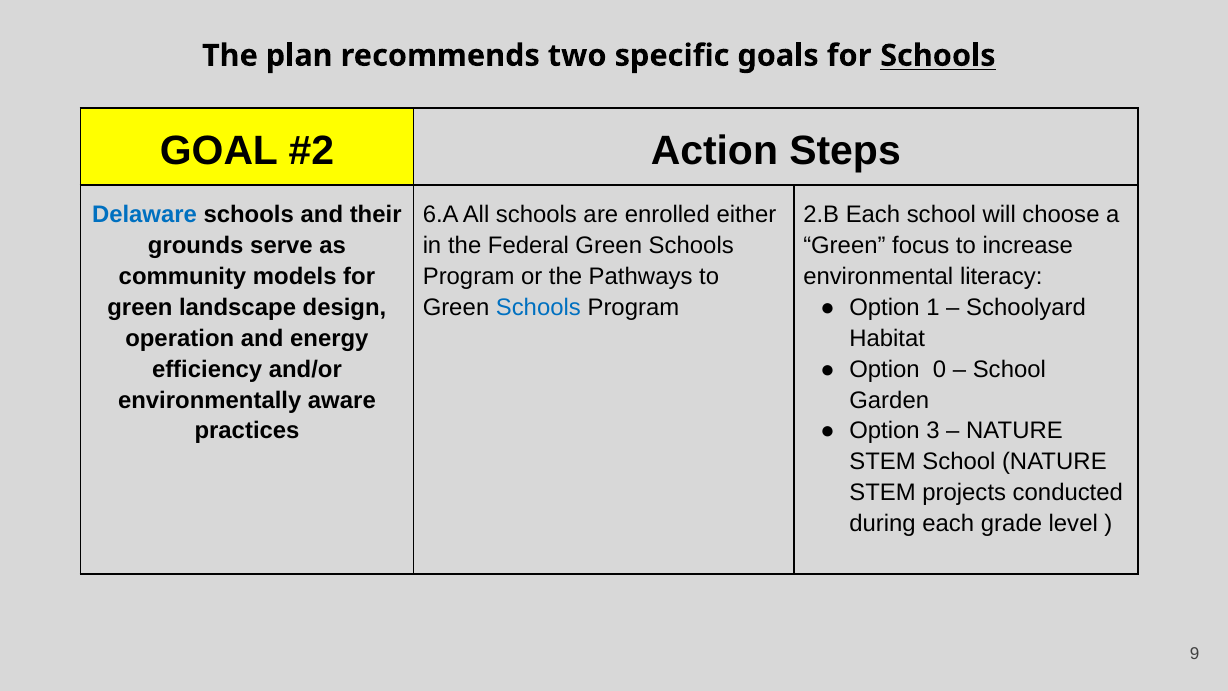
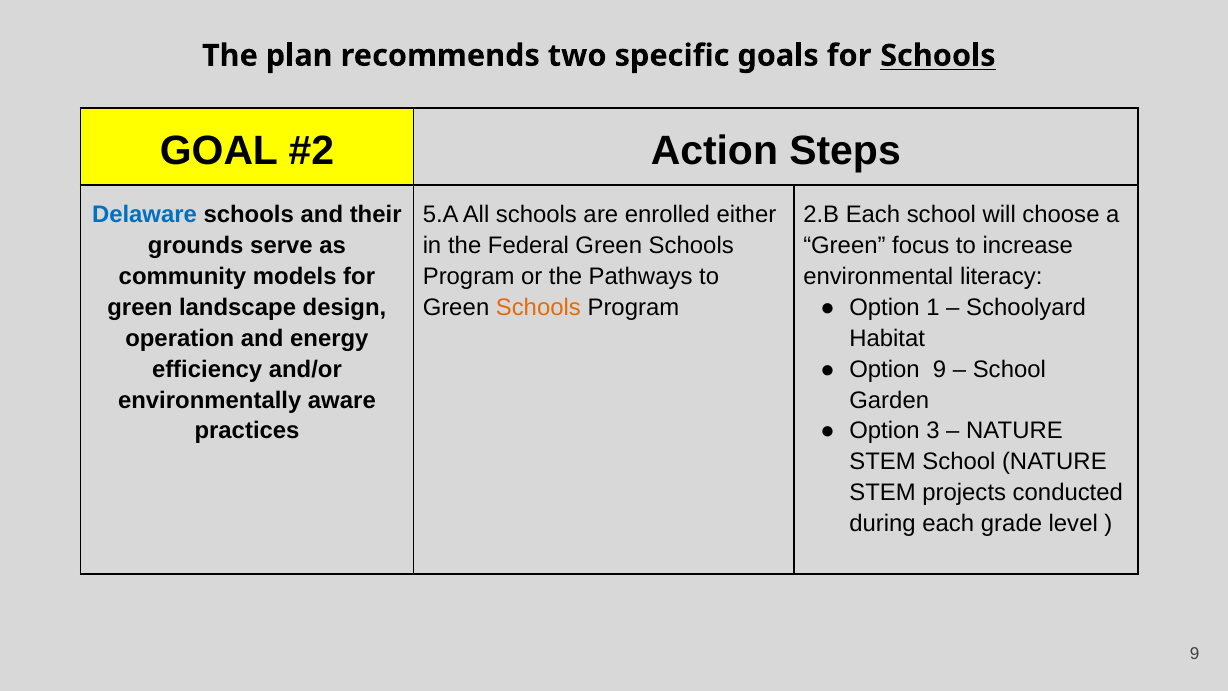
6.A: 6.A -> 5.A
Schools at (538, 308) colour: blue -> orange
Option 0: 0 -> 9
